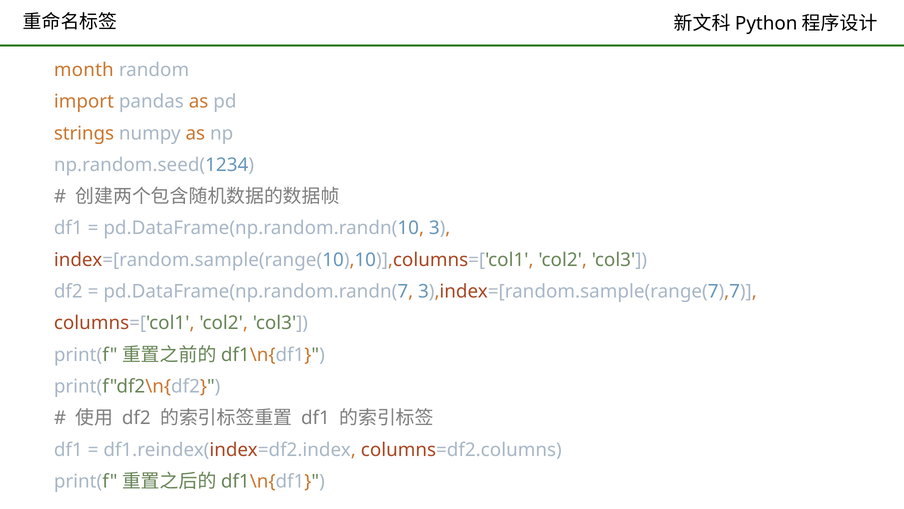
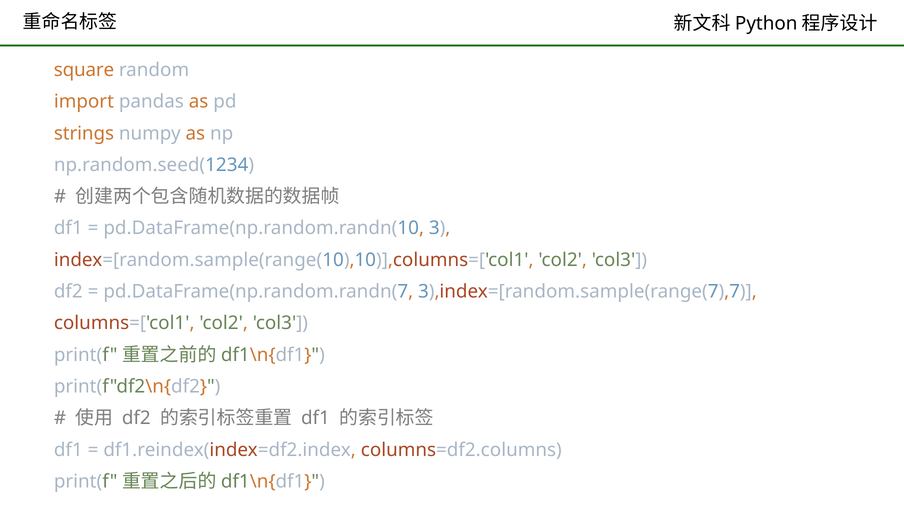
month: month -> square
